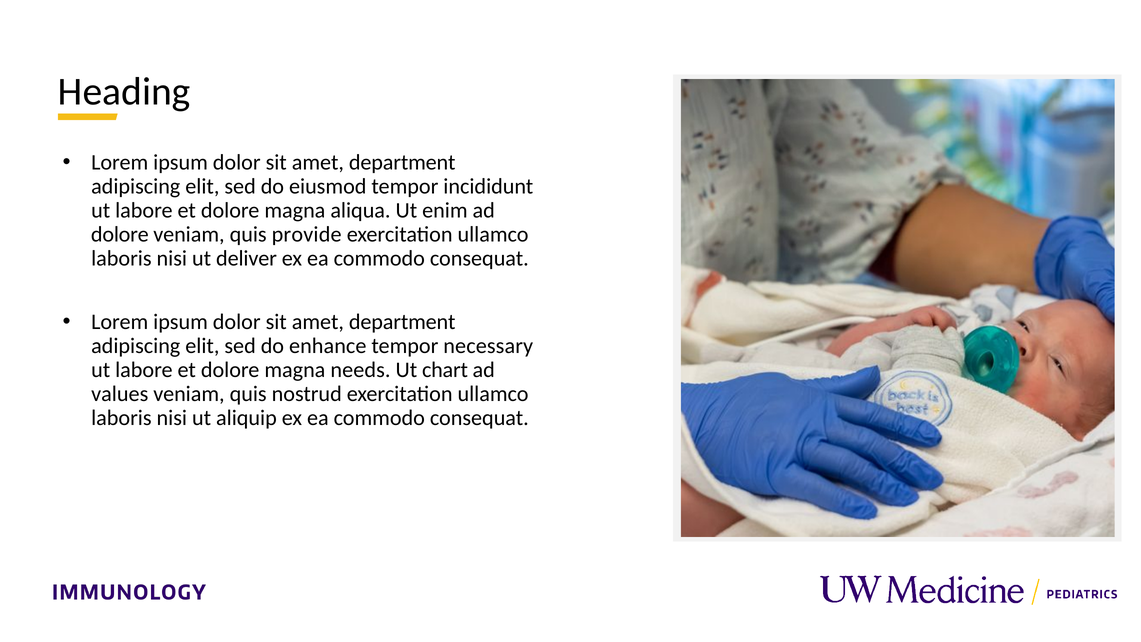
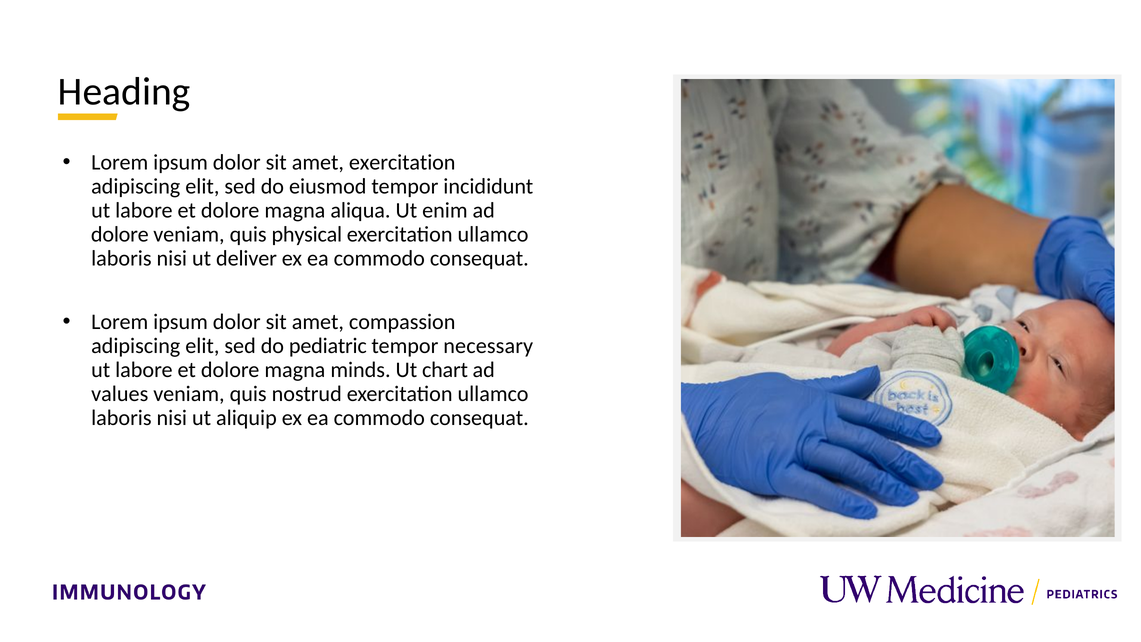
department at (402, 162): department -> exercitation
provide: provide -> physical
department at (402, 322): department -> compassion
enhance: enhance -> pediatric
needs: needs -> minds
